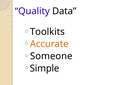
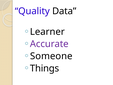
Toolkits: Toolkits -> Learner
Accurate colour: orange -> purple
Simple: Simple -> Things
